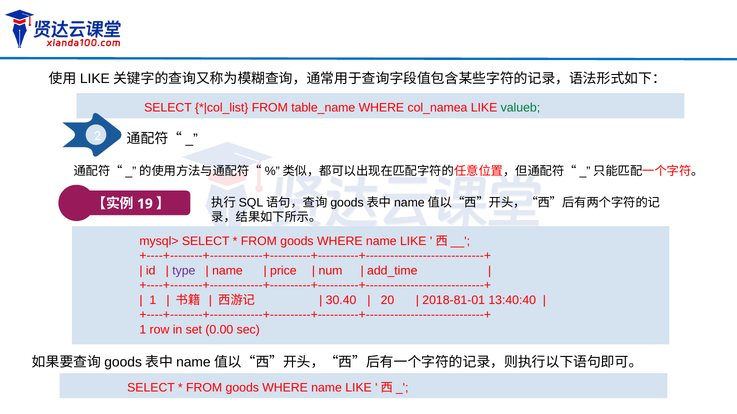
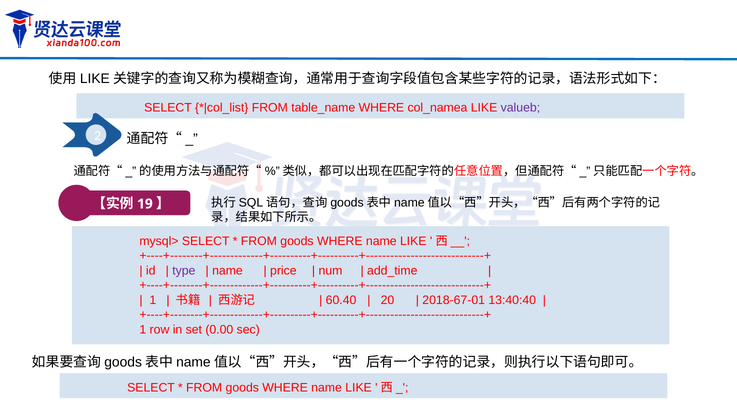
valueb colour: green -> purple
30.40: 30.40 -> 60.40
2018-81-01: 2018-81-01 -> 2018-67-01
